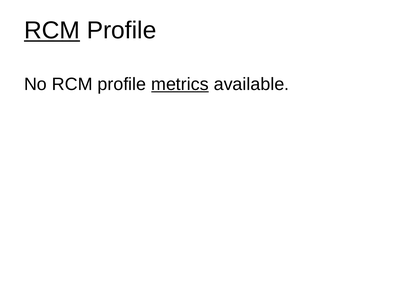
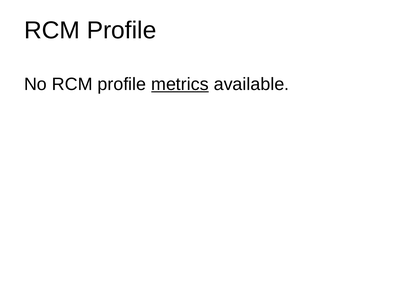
RCM at (52, 31) underline: present -> none
